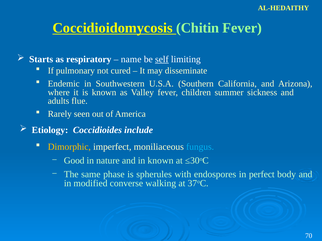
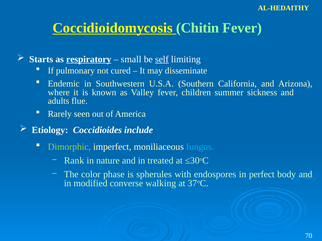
respiratory underline: none -> present
name: name -> small
Dimorphic colour: yellow -> light green
Good: Good -> Rank
in known: known -> treated
same: same -> color
